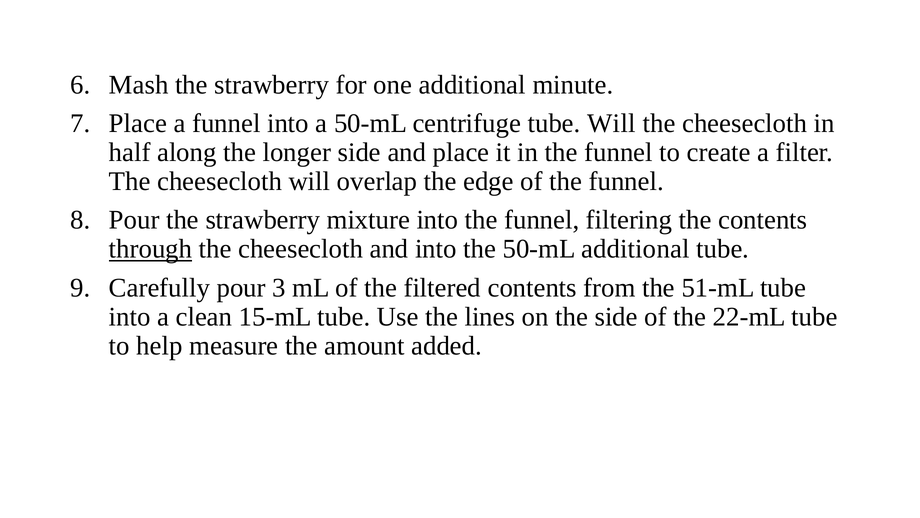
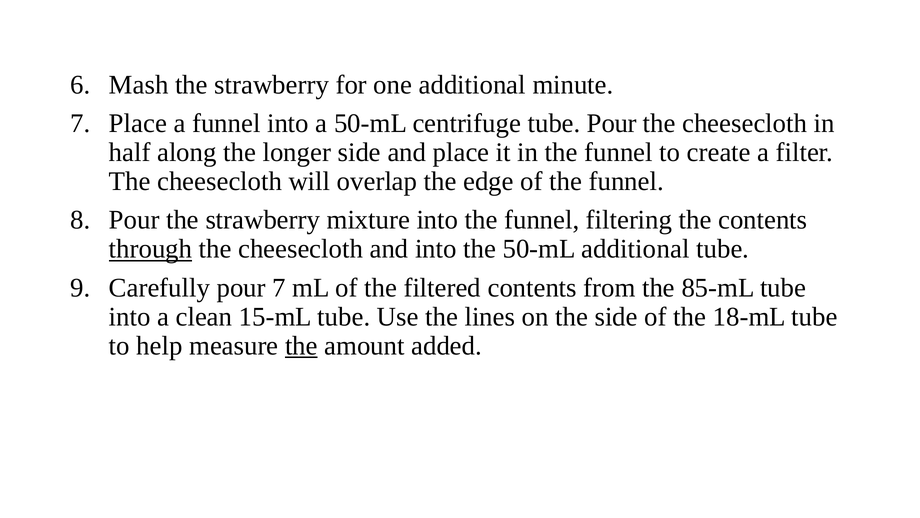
tube Will: Will -> Pour
pour 3: 3 -> 7
51-mL: 51-mL -> 85-mL
22-mL: 22-mL -> 18-mL
the at (301, 345) underline: none -> present
